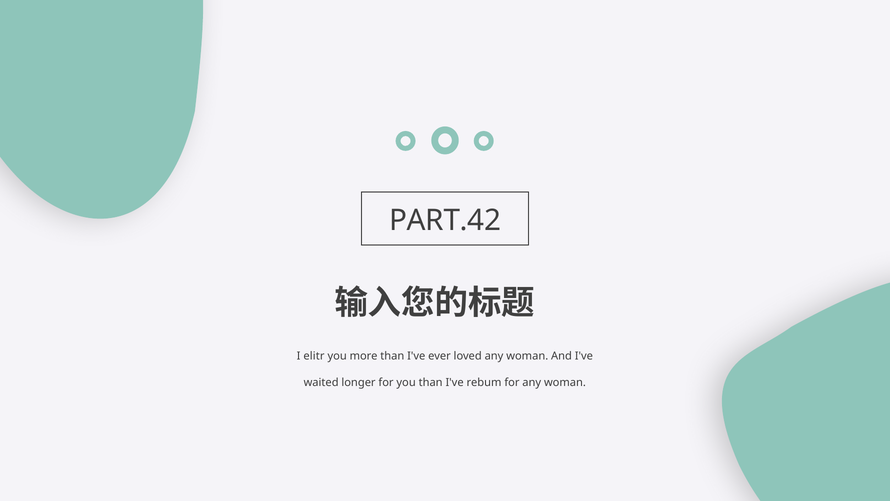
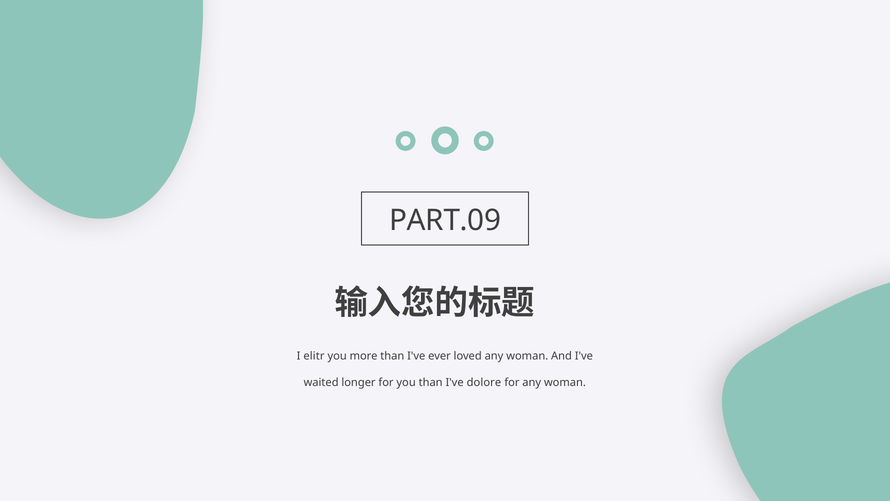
PART.42: PART.42 -> PART.09
rebum: rebum -> dolore
